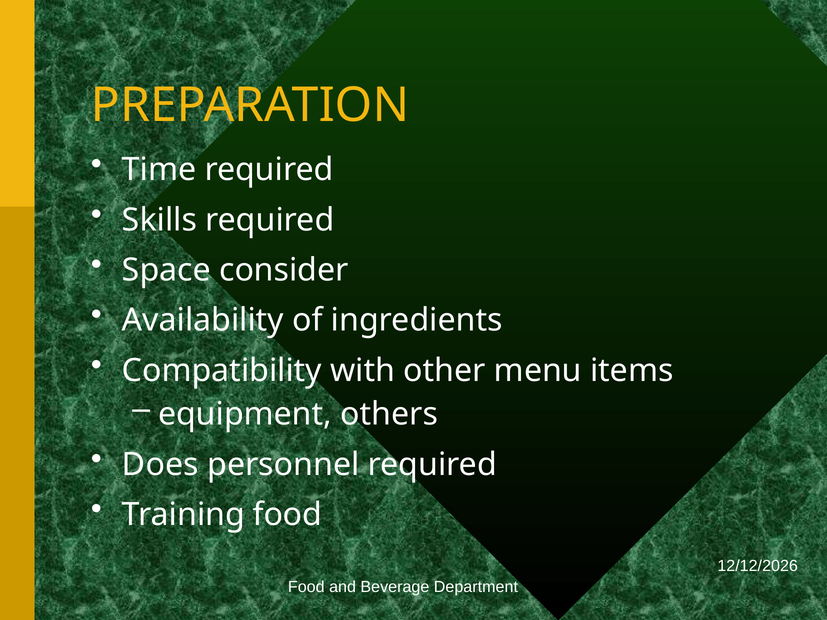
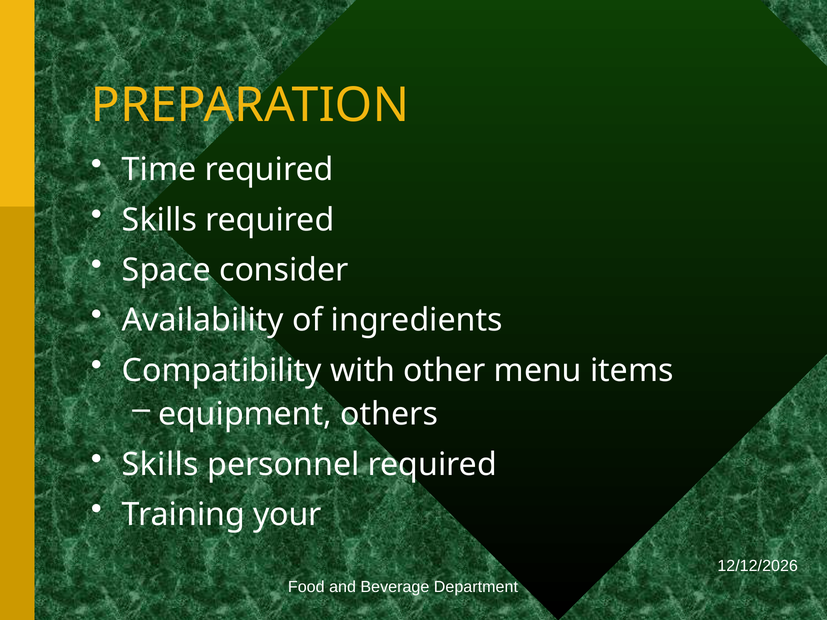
Does at (160, 465): Does -> Skills
Training food: food -> your
